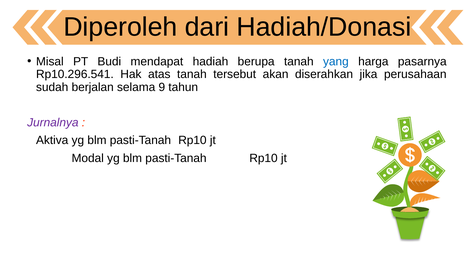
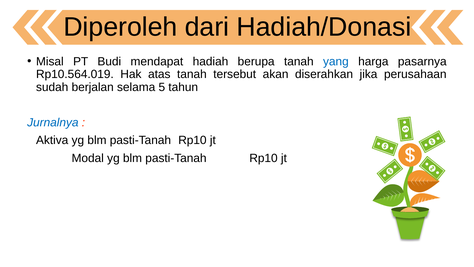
Rp10.296.541: Rp10.296.541 -> Rp10.564.019
9: 9 -> 5
Jurnalnya colour: purple -> blue
